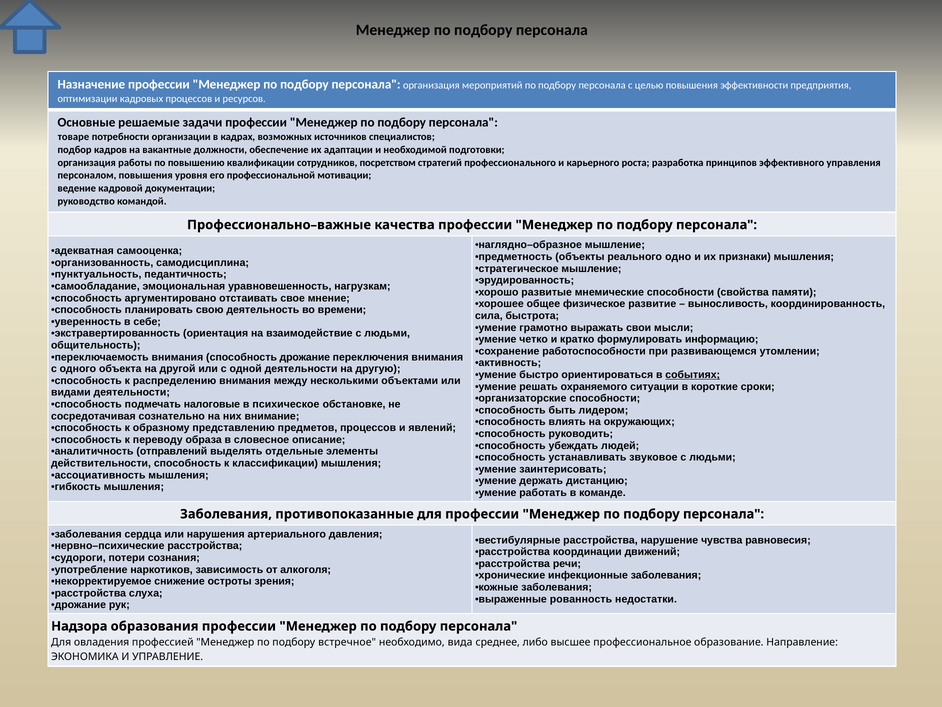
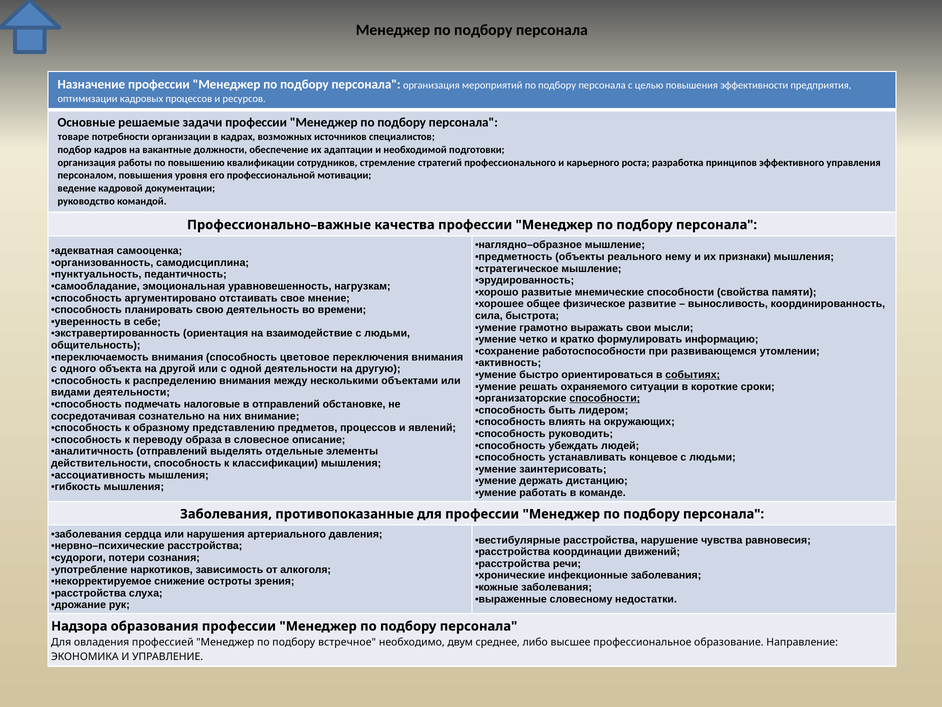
посретством: посретством -> стремление
одно: одно -> нему
способность дрожание: дрожание -> цветовое
способности at (605, 398) underline: none -> present
в психическое: психическое -> отправлений
звуковое: звуковое -> концевое
рованность: рованность -> словесному
вида: вида -> двум
